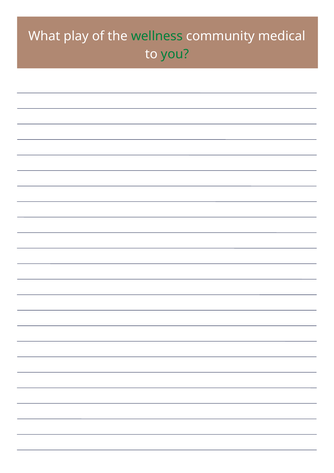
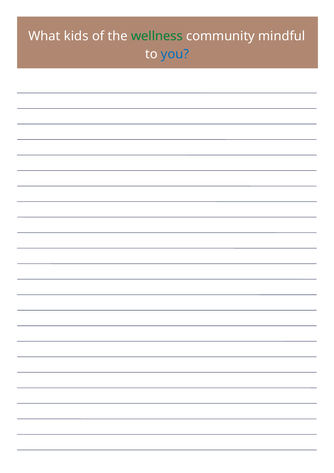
play: play -> kids
medical: medical -> mindful
you colour: green -> blue
